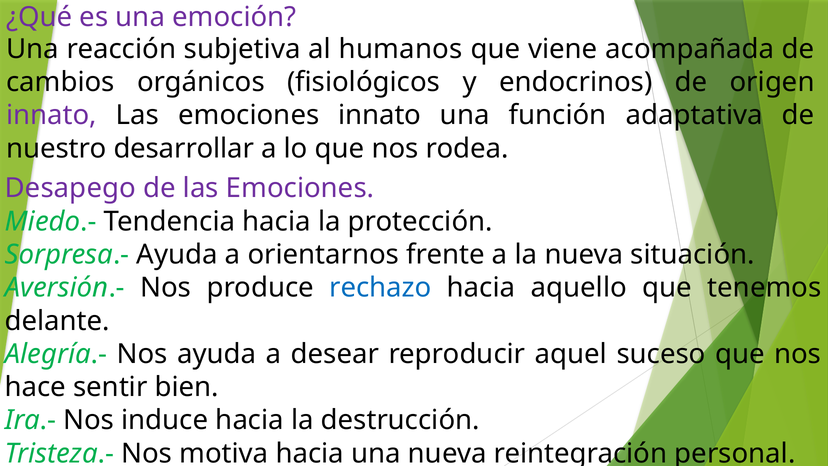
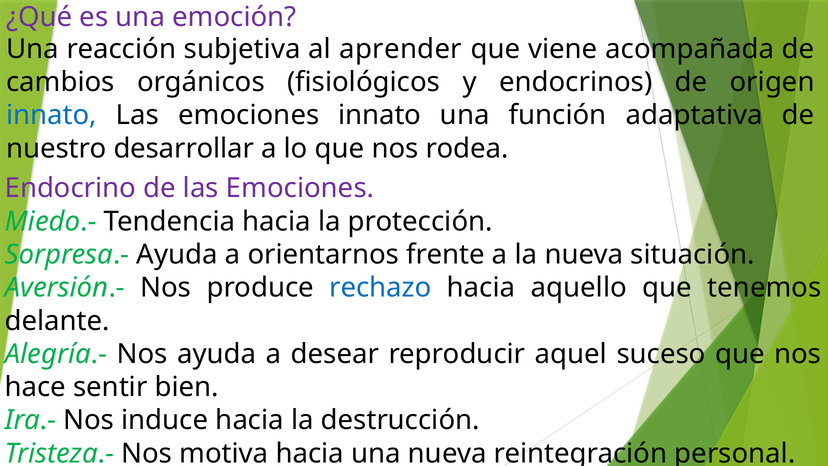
humanos: humanos -> aprender
innato at (51, 115) colour: purple -> blue
Desapego: Desapego -> Endocrino
